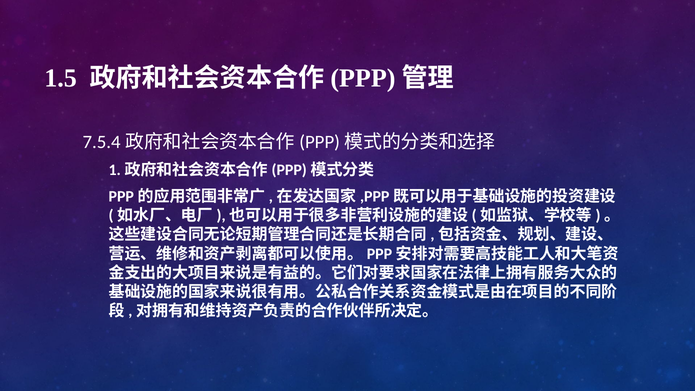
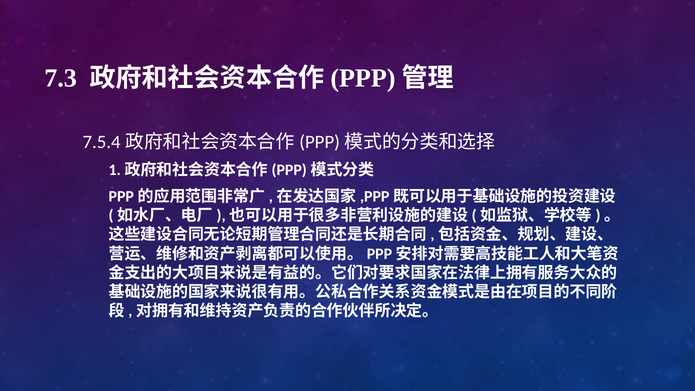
1.5: 1.5 -> 7.3
